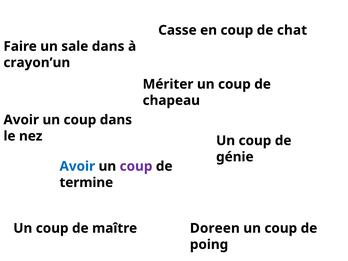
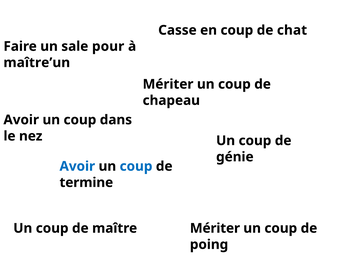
sale dans: dans -> pour
crayon’un: crayon’un -> maître’un
coup at (136, 166) colour: purple -> blue
Doreen at (215, 228): Doreen -> Mériter
